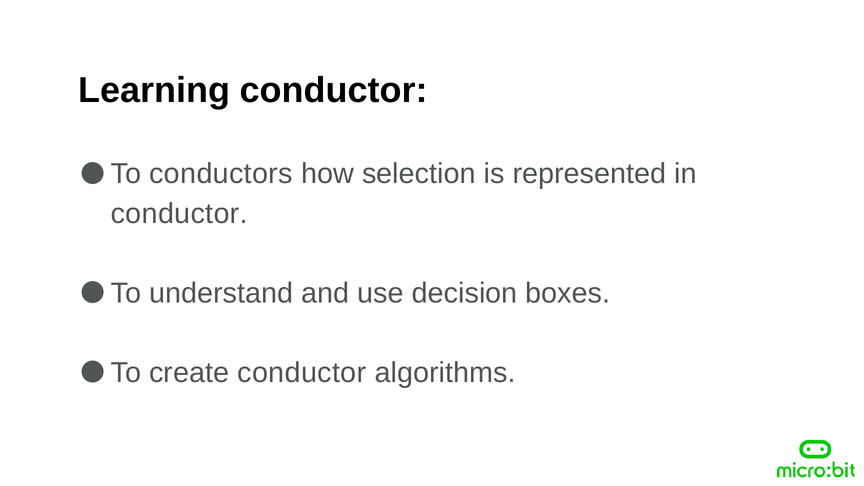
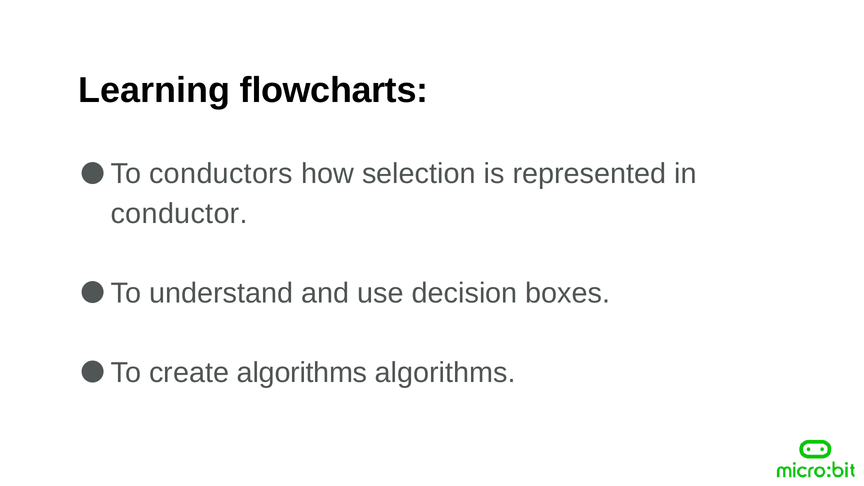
Learning conductor: conductor -> flowcharts
create conductor: conductor -> algorithms
